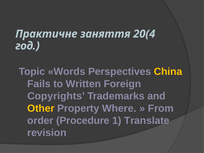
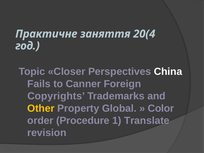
Words: Words -> Closer
China colour: yellow -> white
Written: Written -> Canner
Where: Where -> Global
From: From -> Color
